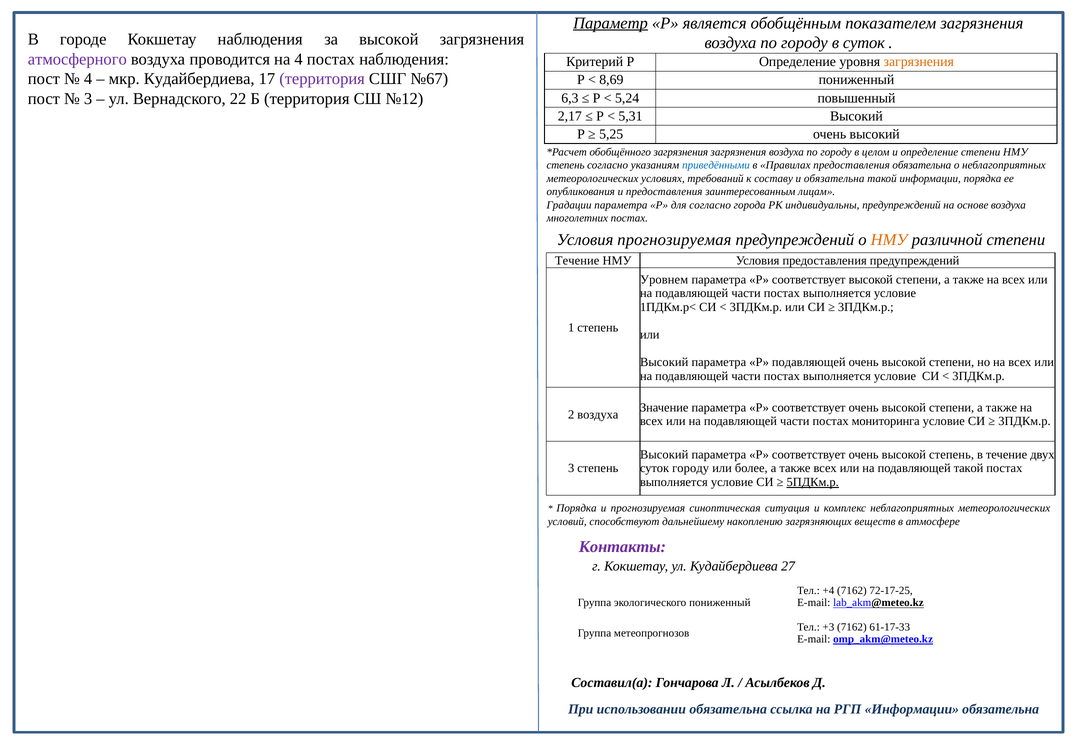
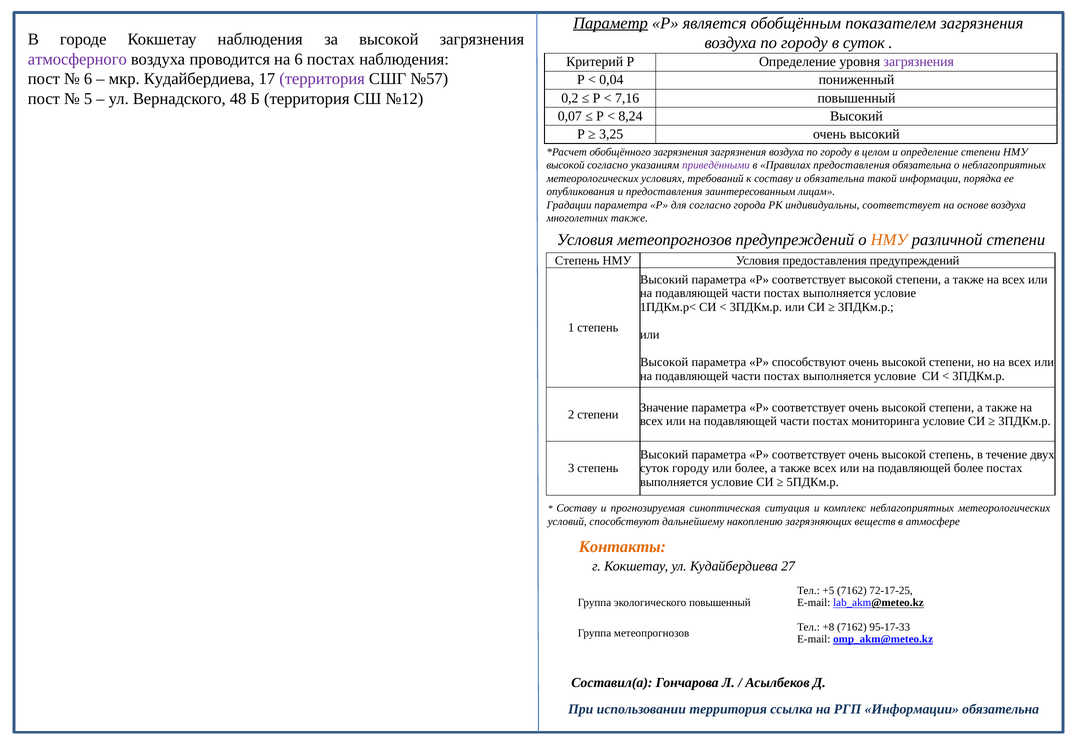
на 4: 4 -> 6
загрязнения at (919, 62) colour: orange -> purple
4 at (88, 79): 4 -> 6
№67: №67 -> №57
8,69: 8,69 -> 0,04
3 at (88, 99): 3 -> 5
22: 22 -> 48
6,3: 6,3 -> 0,2
5,24: 5,24 -> 7,16
2,17: 2,17 -> 0,07
5,31: 5,31 -> 8,24
5,25: 5,25 -> 3,25
степень at (566, 165): степень -> высокой
приведёнными colour: blue -> purple
индивидуальны предупреждений: предупреждений -> соответствует
многолетних постах: постах -> также
Условия прогнозируемая: прогнозируемая -> метеопрогнозов
Течение at (577, 261): Течение -> Степень
Уровнем at (664, 280): Уровнем -> Высокий
Высокий at (664, 362): Высокий -> Высокой
Р подавляющей: подавляющей -> способствуют
2 воздуха: воздуха -> степени
подавляющей такой: такой -> более
5ПДКм.р underline: present -> none
Порядка at (577, 509): Порядка -> Составу
Контакты colour: purple -> orange
+4: +4 -> +5
экологического пониженный: пониженный -> повышенный
+3: +3 -> +8
61-17-33: 61-17-33 -> 95-17-33
использовании обязательна: обязательна -> территория
